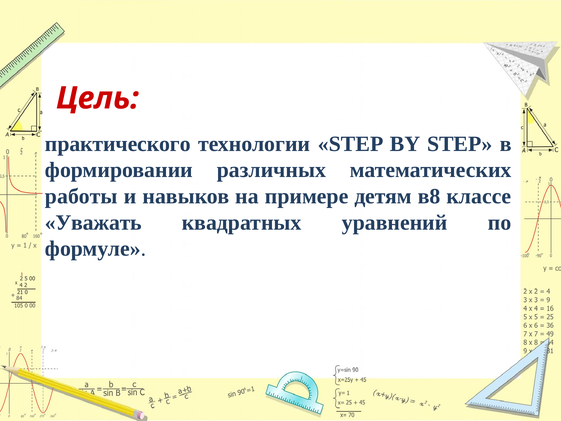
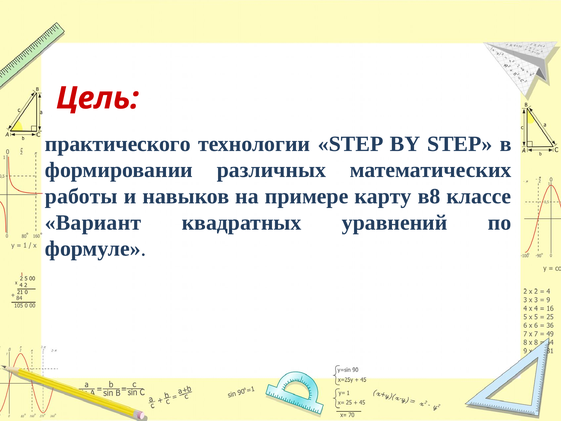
детям: детям -> карту
Уважать: Уважать -> Вариант
